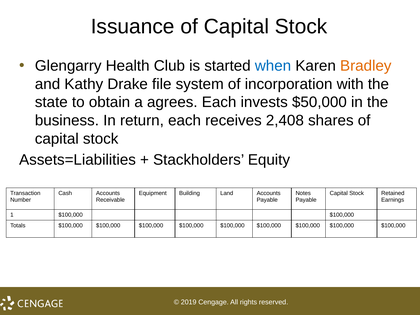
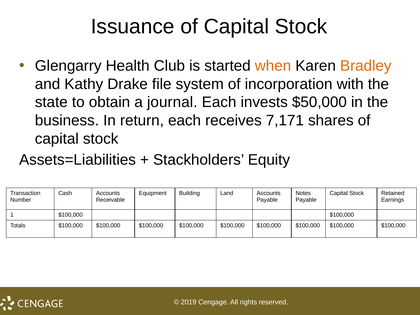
when colour: blue -> orange
agrees: agrees -> journal
2,408: 2,408 -> 7,171
